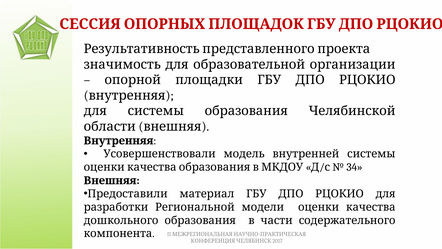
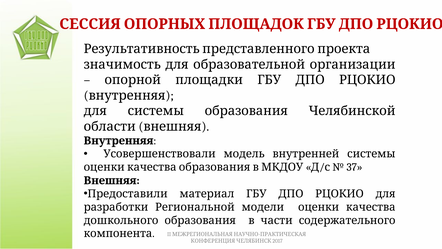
34: 34 -> 37
